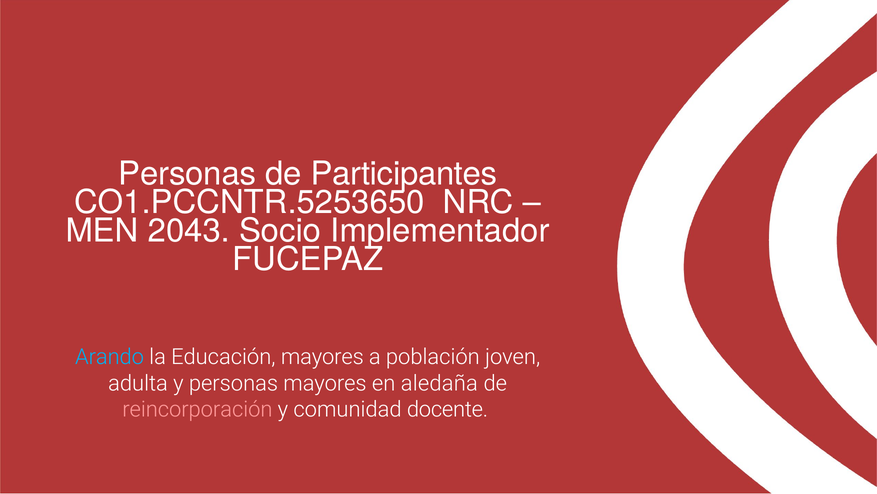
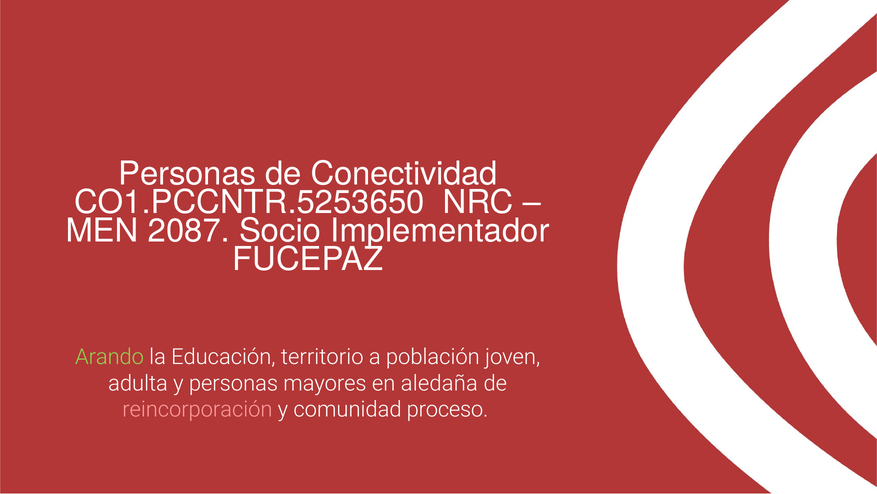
Participantes: Participantes -> Conectividad
2043: 2043 -> 2087
Arando colour: light blue -> light green
Educación mayores: mayores -> territorio
docente: docente -> proceso
